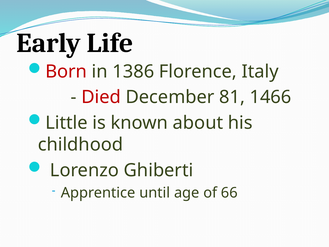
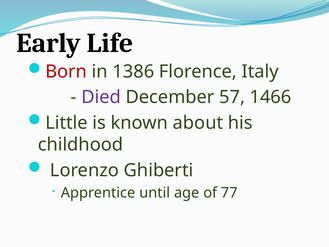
Died colour: red -> purple
81: 81 -> 57
66: 66 -> 77
